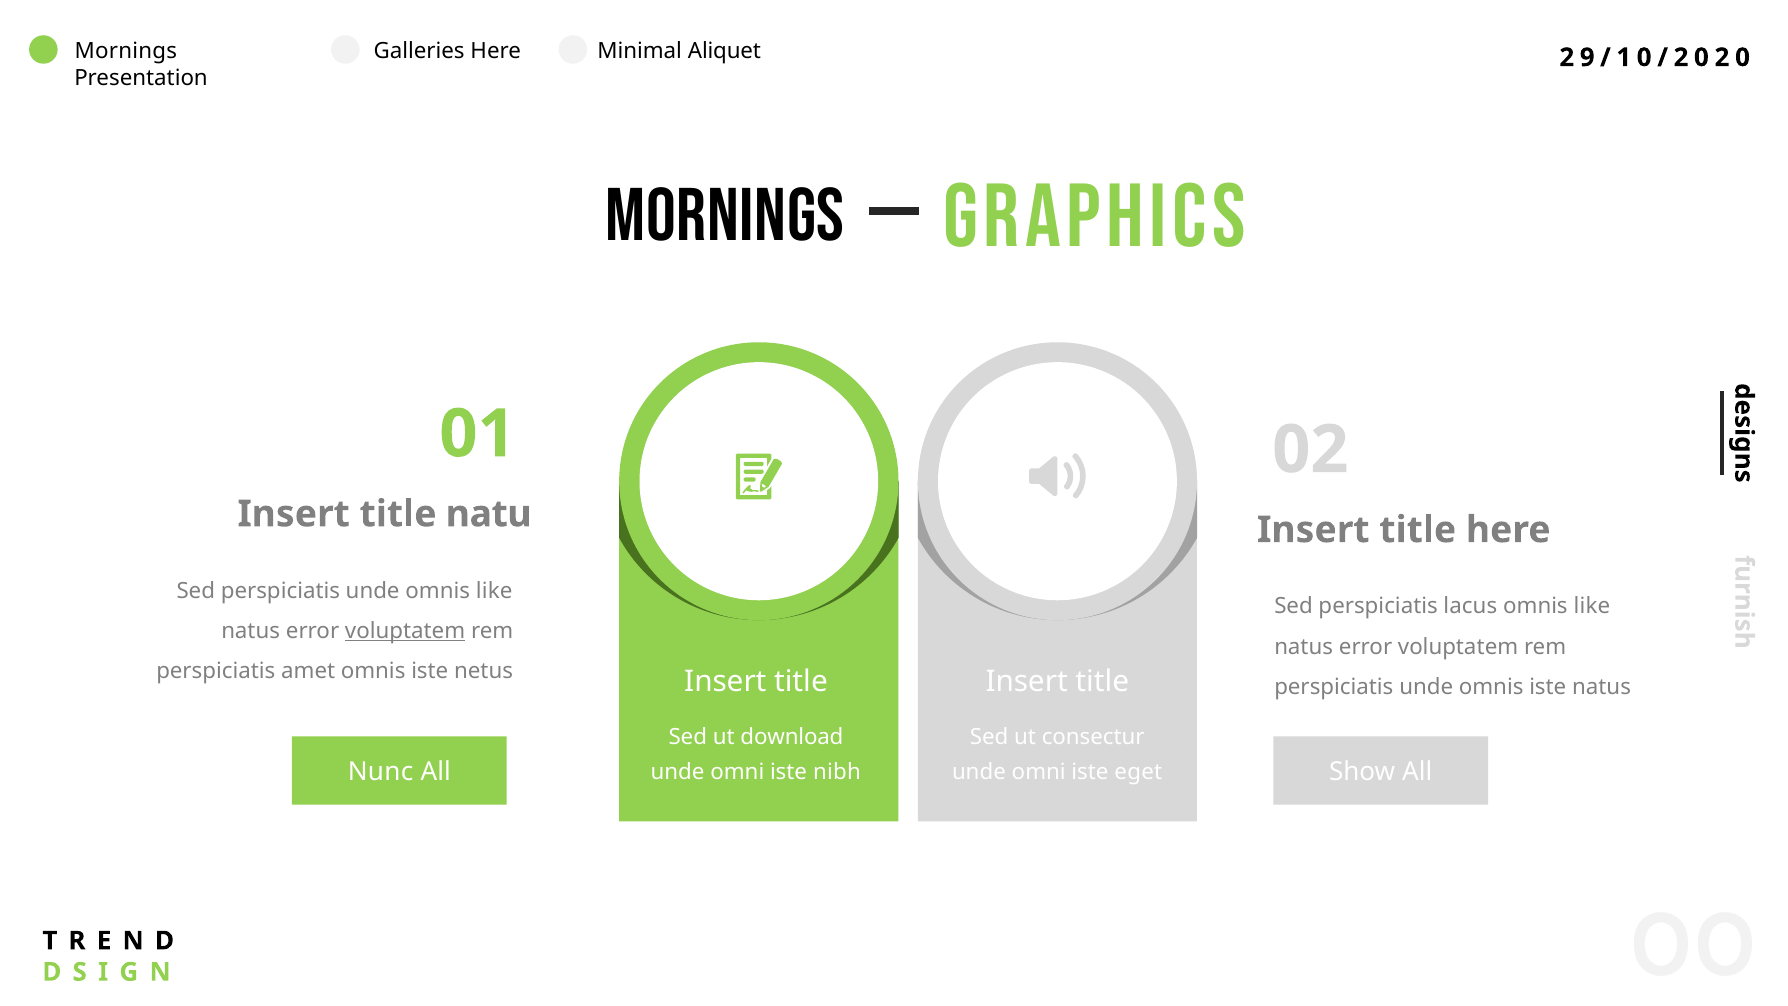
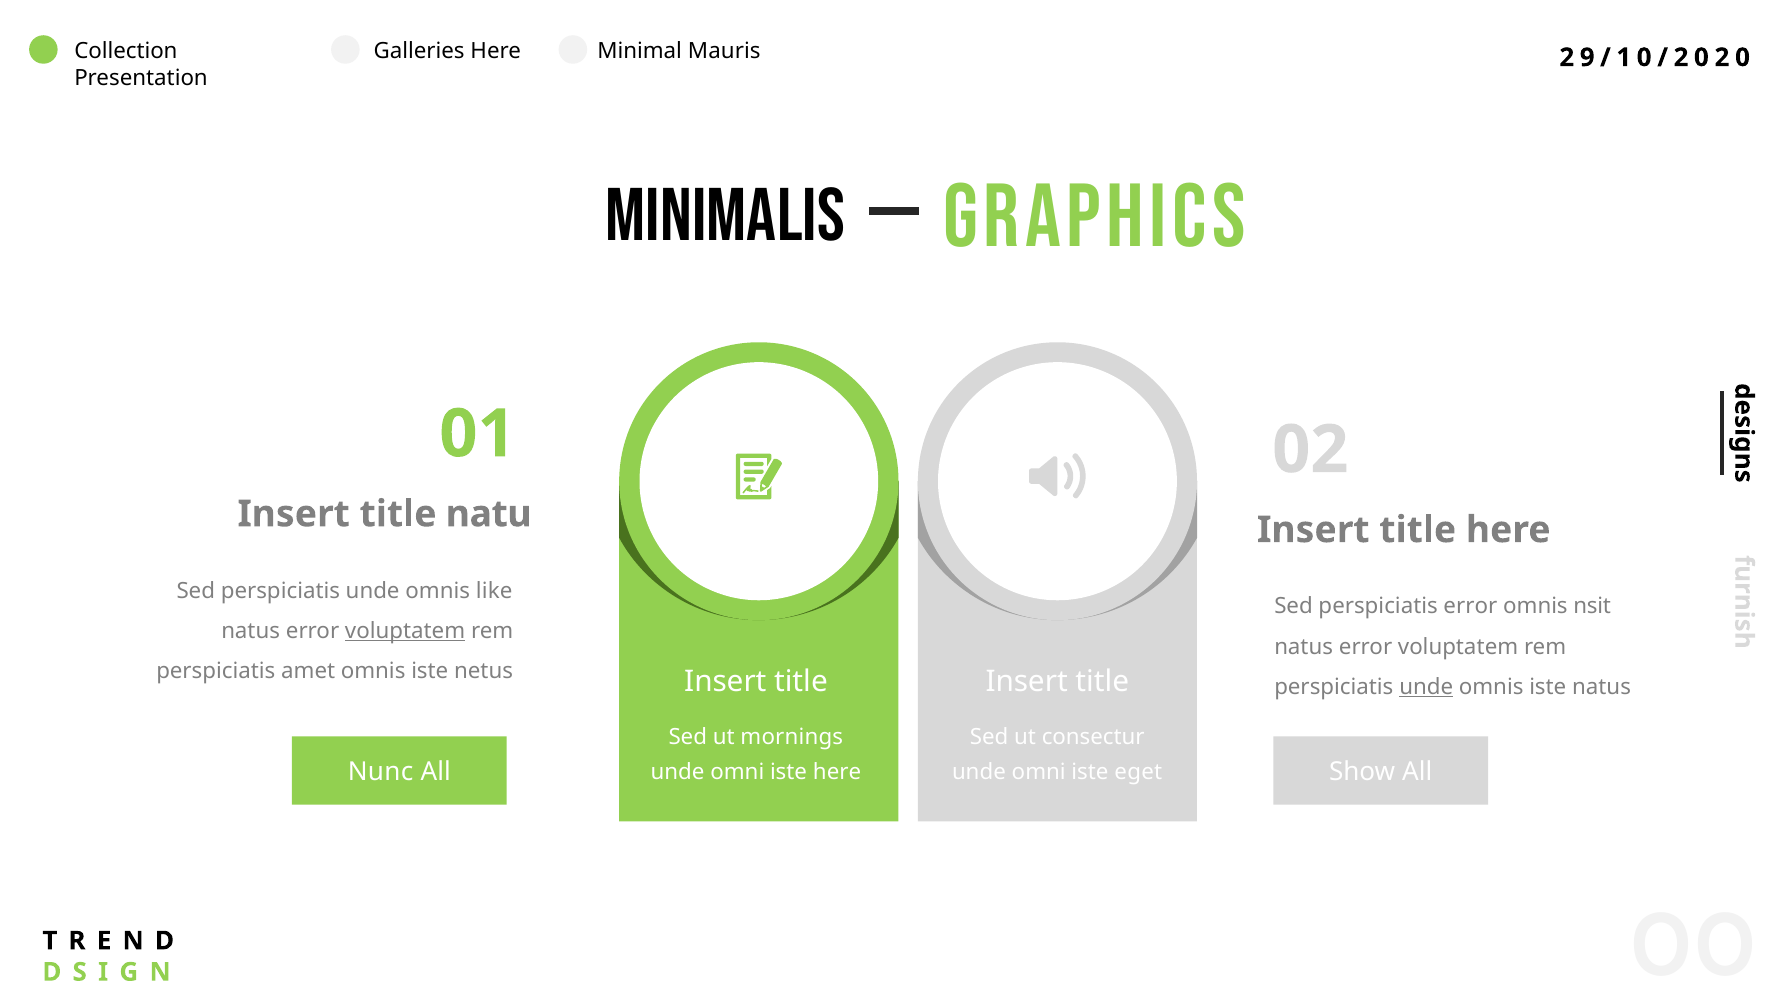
Mornings at (126, 51): Mornings -> Collection
Aliquet: Aliquet -> Mauris
MORNINGS at (725, 216): MORNINGS -> MINIMALIS
perspiciatis lacus: lacus -> error
like at (1592, 606): like -> nsit
unde at (1426, 687) underline: none -> present
download: download -> mornings
iste nibh: nibh -> here
